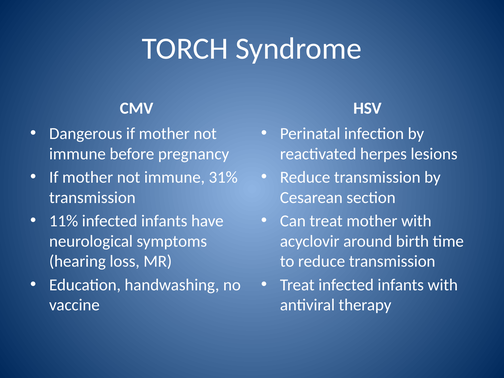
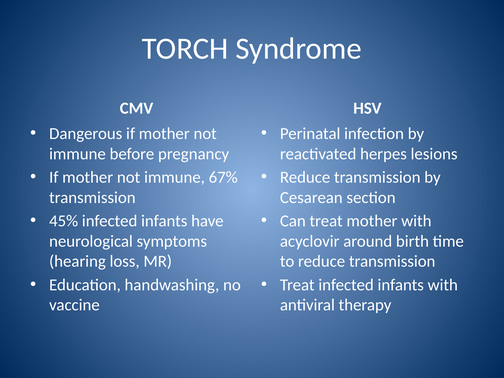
31%: 31% -> 67%
11%: 11% -> 45%
